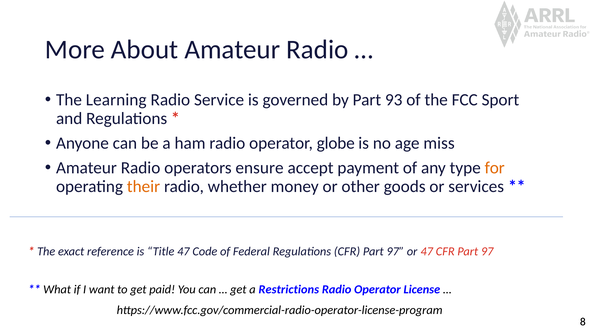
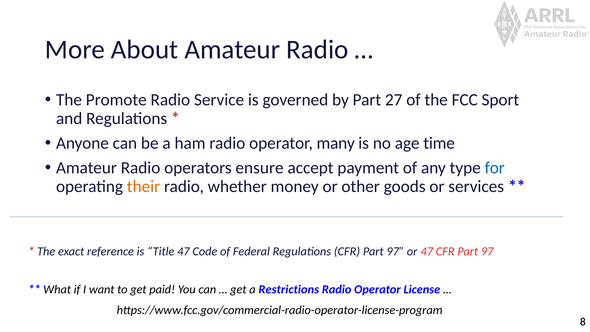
Learning: Learning -> Promote
93: 93 -> 27
globe: globe -> many
miss: miss -> time
for colour: orange -> blue
